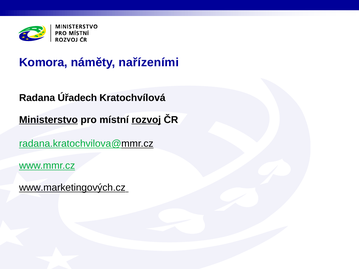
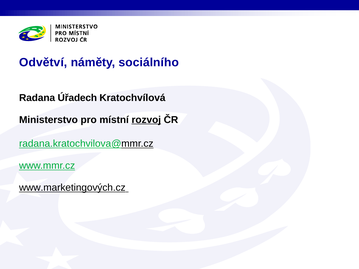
Komora: Komora -> Odvětví
nařízeními: nařízeními -> sociálního
Ministerstvo underline: present -> none
